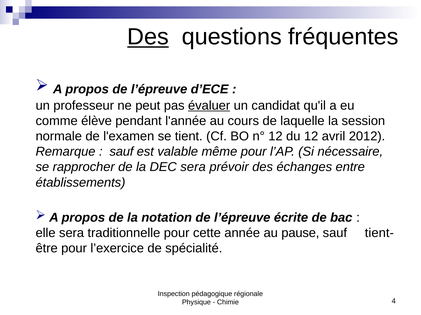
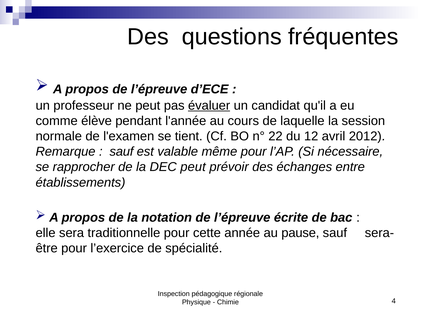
Des at (148, 37) underline: present -> none
n° 12: 12 -> 22
DEC sera: sera -> peut
tient-: tient- -> sera-
